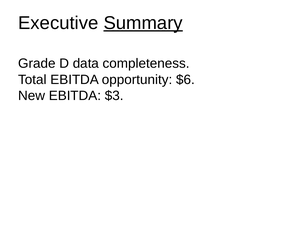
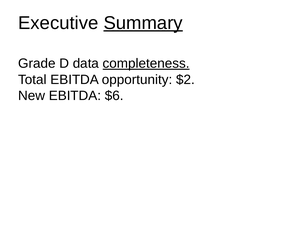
completeness underline: none -> present
$6: $6 -> $2
$3: $3 -> $6
